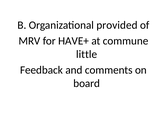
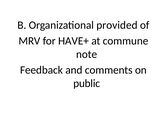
little: little -> note
board: board -> public
